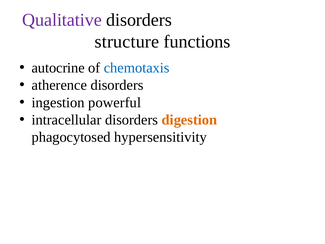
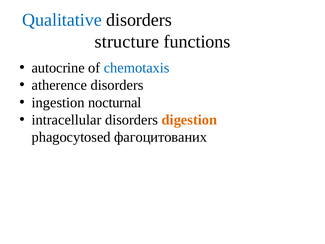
Qualitative colour: purple -> blue
powerful: powerful -> nocturnal
hypersensitivity: hypersensitivity -> фагоцитованих
